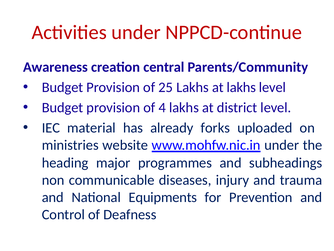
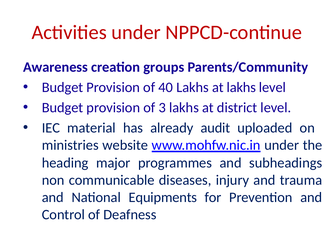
central: central -> groups
25: 25 -> 40
4: 4 -> 3
forks: forks -> audit
